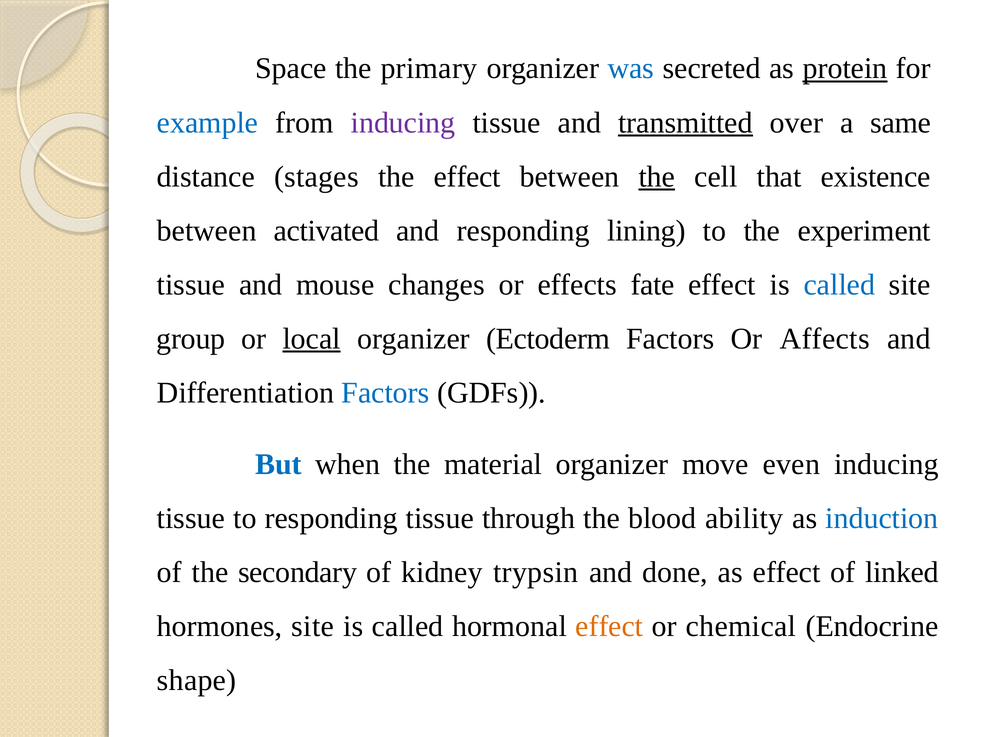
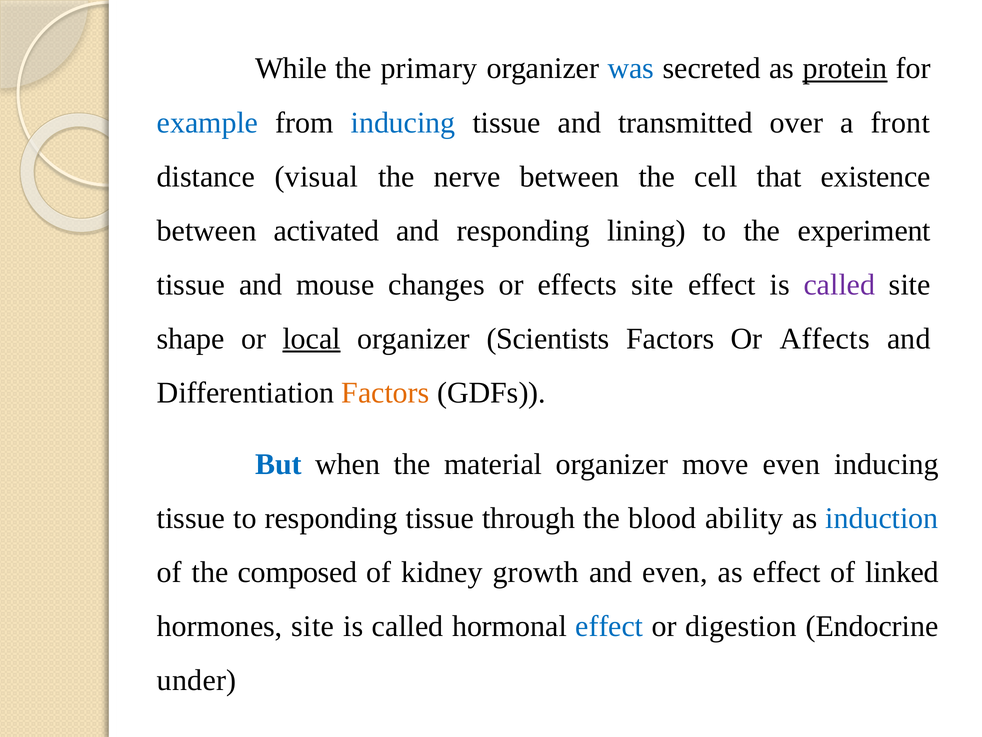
Space: Space -> While
inducing at (403, 123) colour: purple -> blue
transmitted underline: present -> none
same: same -> front
stages: stages -> visual
the effect: effect -> nerve
the at (657, 176) underline: present -> none
effects fate: fate -> site
called at (839, 284) colour: blue -> purple
group: group -> shape
Ectoderm: Ectoderm -> Scientists
Factors at (386, 392) colour: blue -> orange
secondary: secondary -> composed
trypsin: trypsin -> growth
and done: done -> even
effect at (609, 626) colour: orange -> blue
chemical: chemical -> digestion
shape: shape -> under
